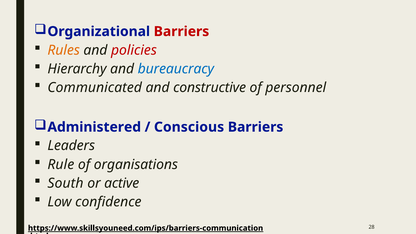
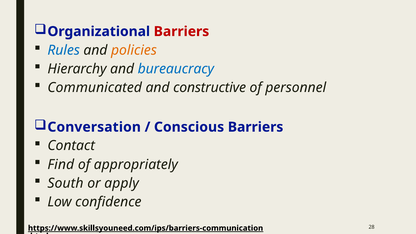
Rules colour: orange -> blue
policies colour: red -> orange
Administered: Administered -> Conversation
Leaders: Leaders -> Contact
Rule: Rule -> Find
organisations: organisations -> appropriately
active: active -> apply
